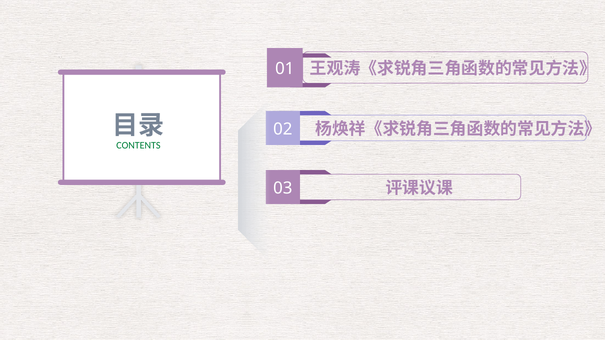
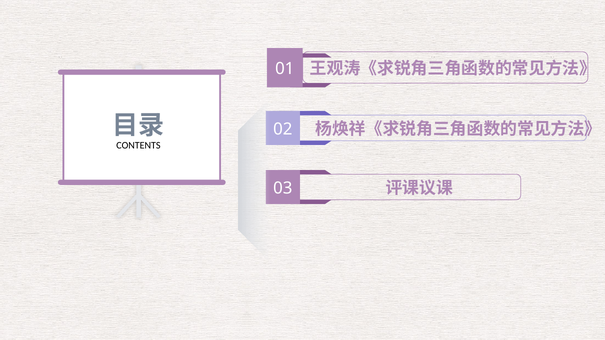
CONTENTS colour: green -> black
